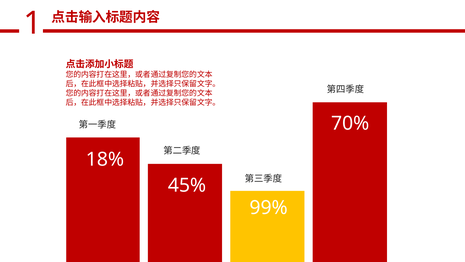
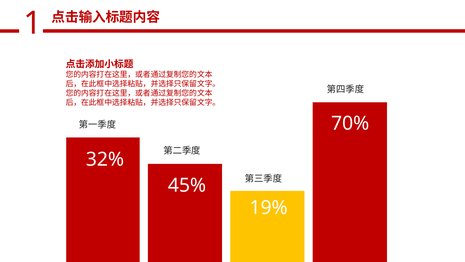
18%: 18% -> 32%
99%: 99% -> 19%
